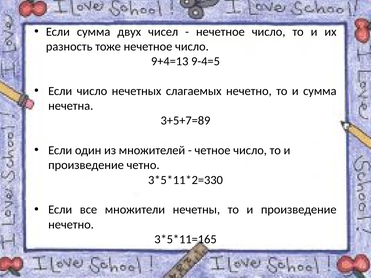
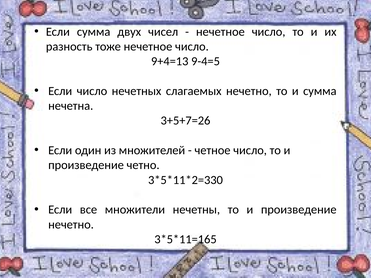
3+5+7=89: 3+5+7=89 -> 3+5+7=26
